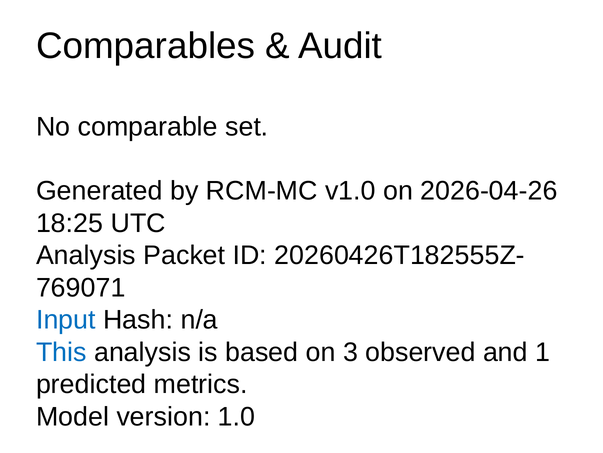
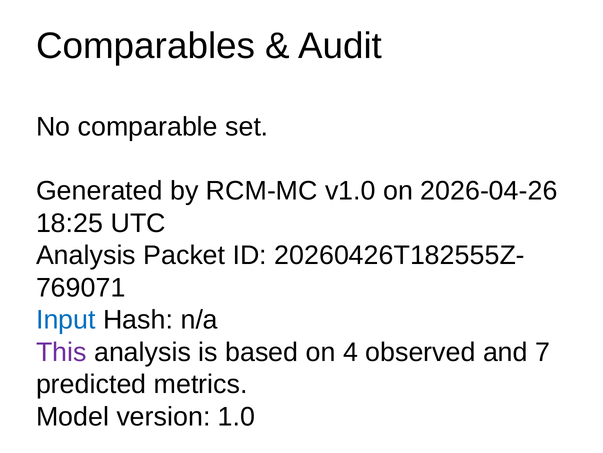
This colour: blue -> purple
3: 3 -> 4
1: 1 -> 7
